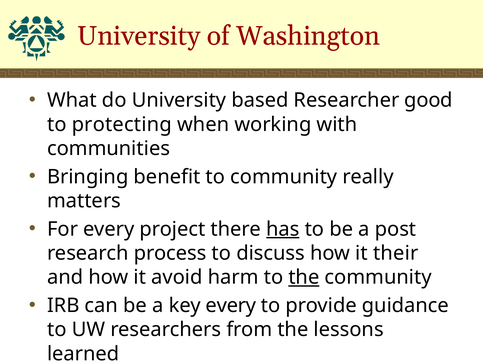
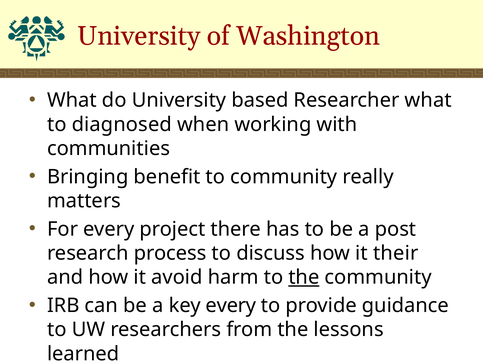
Researcher good: good -> what
protecting: protecting -> diagnosed
has underline: present -> none
